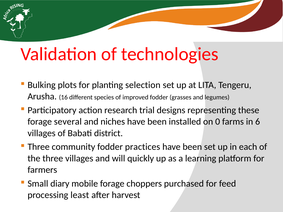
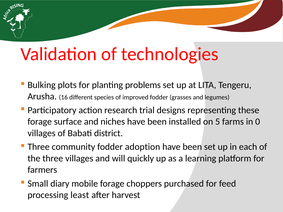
selection: selection -> problems
several: several -> surface
0: 0 -> 5
6: 6 -> 0
practices: practices -> adoption
